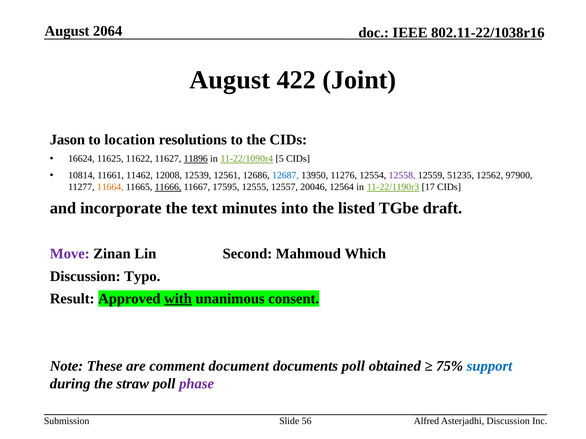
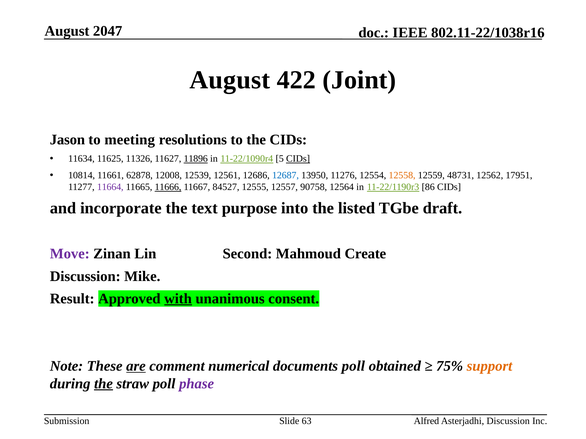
2064: 2064 -> 2047
location: location -> meeting
16624: 16624 -> 11634
11622: 11622 -> 11326
CIDs at (298, 159) underline: none -> present
11462: 11462 -> 62878
12558 colour: purple -> orange
51235: 51235 -> 48731
97900: 97900 -> 17951
11664 colour: orange -> purple
17595: 17595 -> 84527
20046: 20046 -> 90758
17: 17 -> 86
minutes: minutes -> purpose
Which: Which -> Create
Typo: Typo -> Mike
are underline: none -> present
document: document -> numerical
support colour: blue -> orange
the at (103, 384) underline: none -> present
56: 56 -> 63
